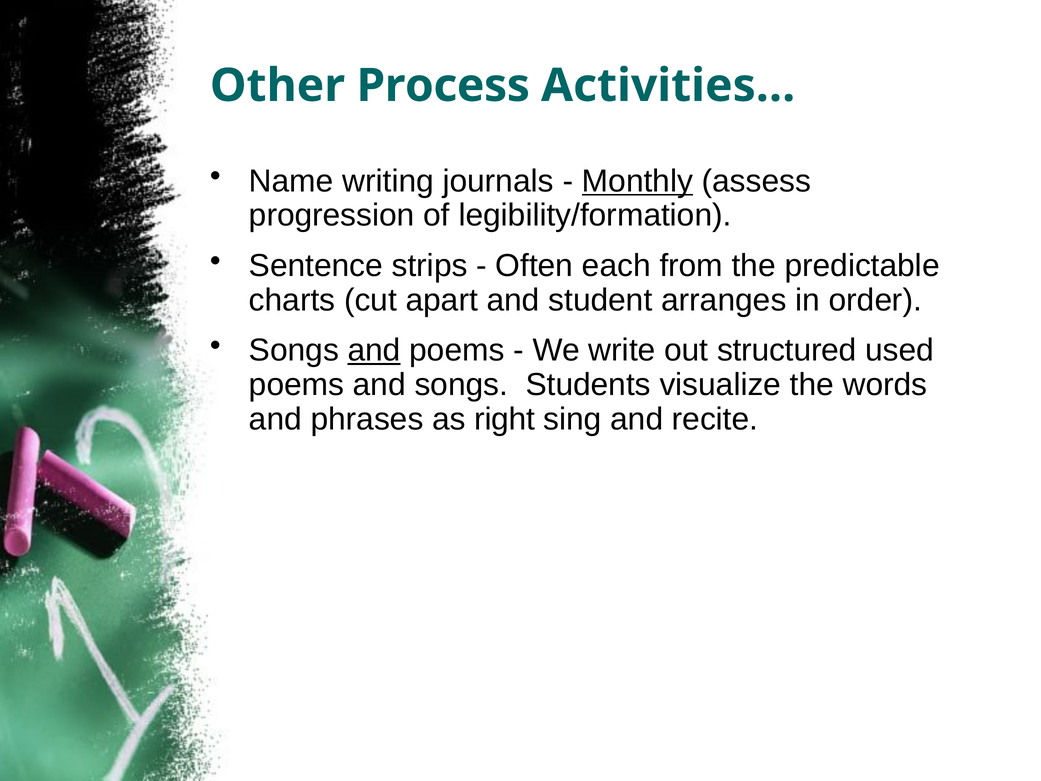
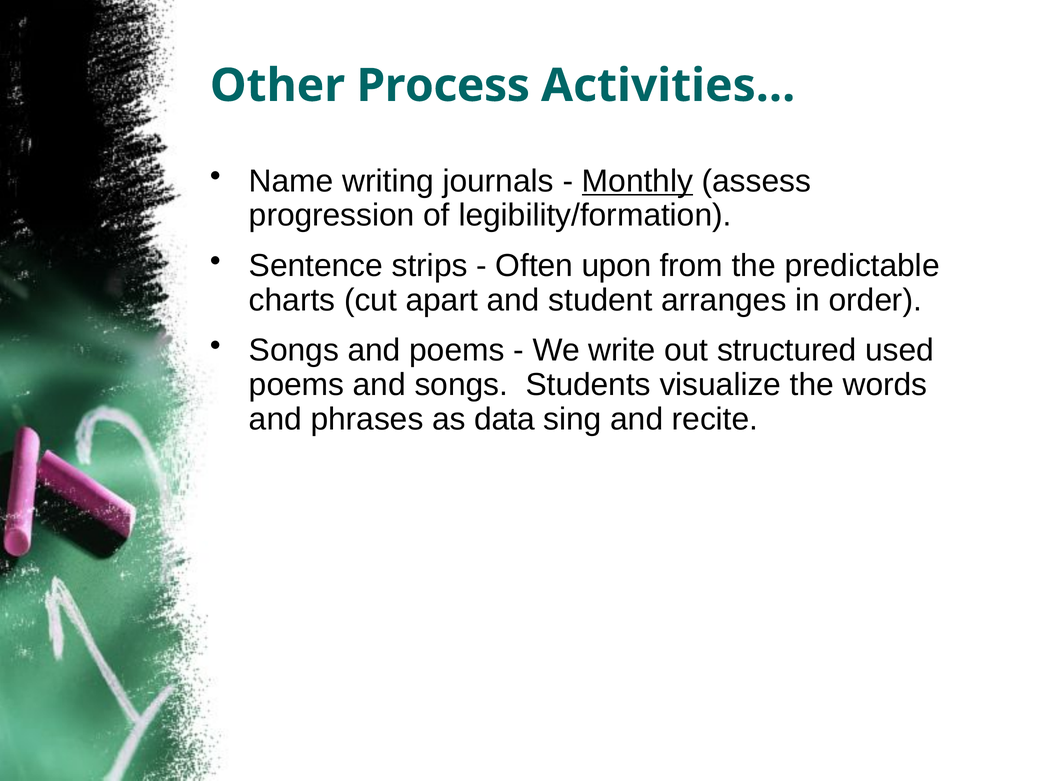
each: each -> upon
and at (374, 350) underline: present -> none
right: right -> data
